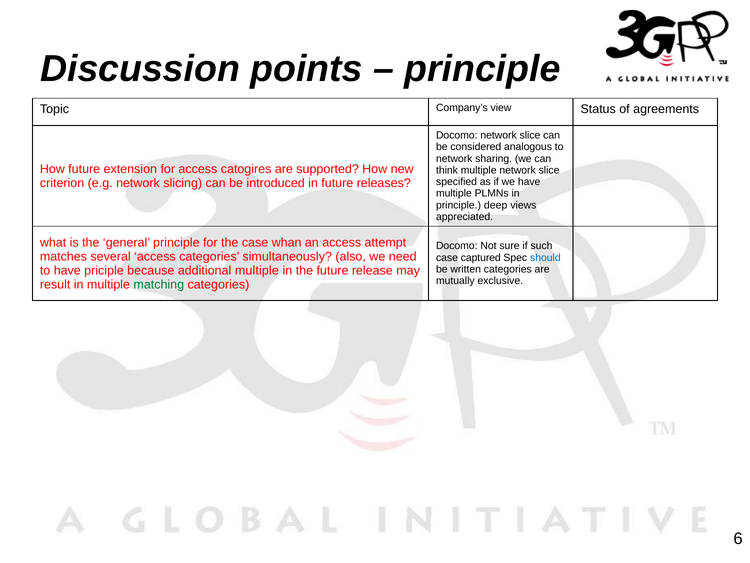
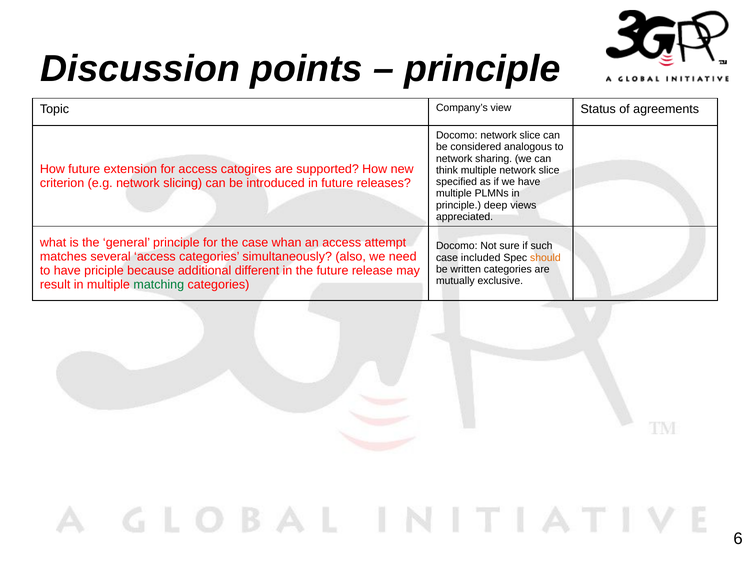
captured: captured -> included
should colour: blue -> orange
additional multiple: multiple -> different
